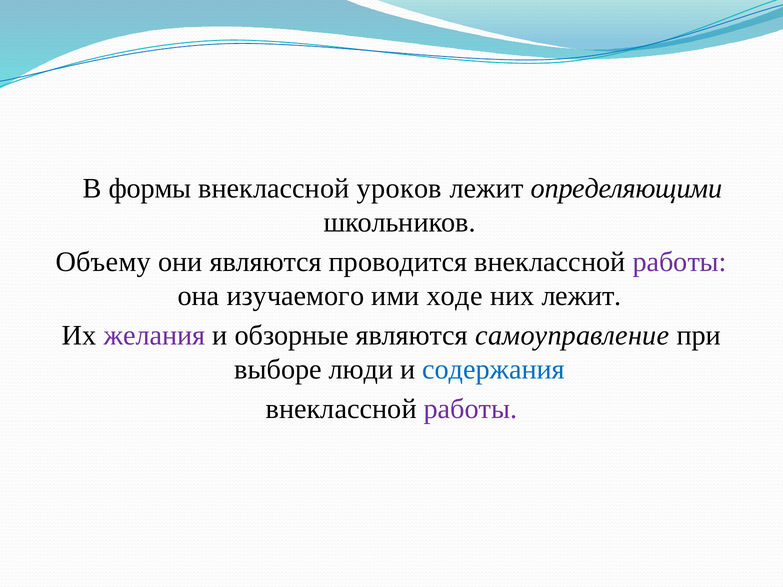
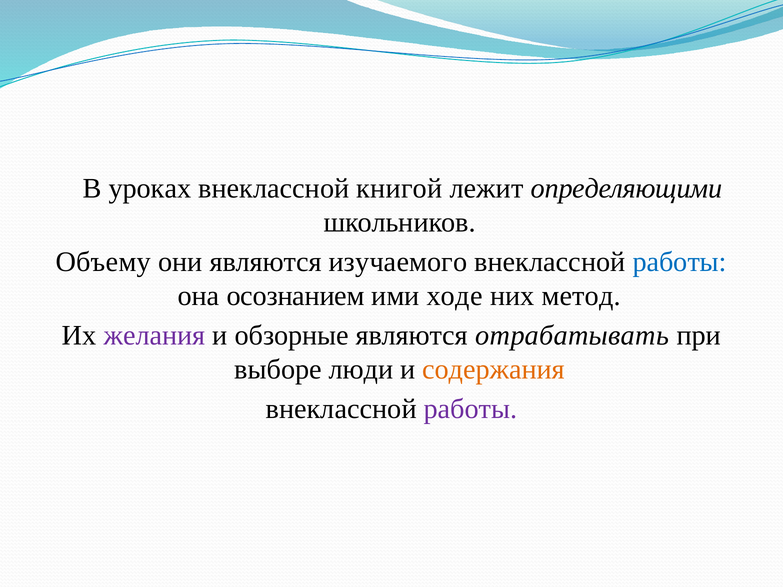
формы: формы -> уроках
уроков: уроков -> книгой
проводится: проводится -> изучаемого
работы at (680, 262) colour: purple -> blue
изучаемого: изучаемого -> осознанием
них лежит: лежит -> метод
самоуправление: самоуправление -> отрабатывать
содержания colour: blue -> orange
